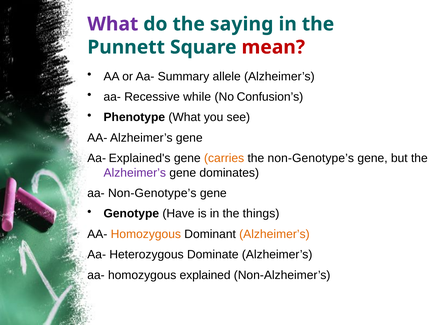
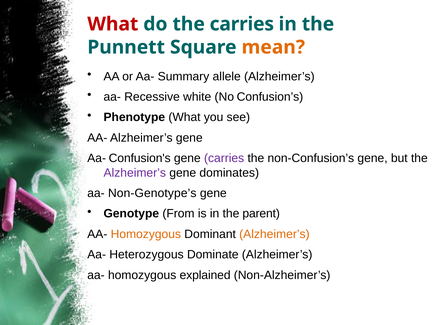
What at (113, 24) colour: purple -> red
the saying: saying -> carries
mean colour: red -> orange
while: while -> white
Explained's: Explained's -> Confusion's
carries at (224, 158) colour: orange -> purple
the non-Genotype’s: non-Genotype’s -> non-Confusion’s
Have: Have -> From
things: things -> parent
